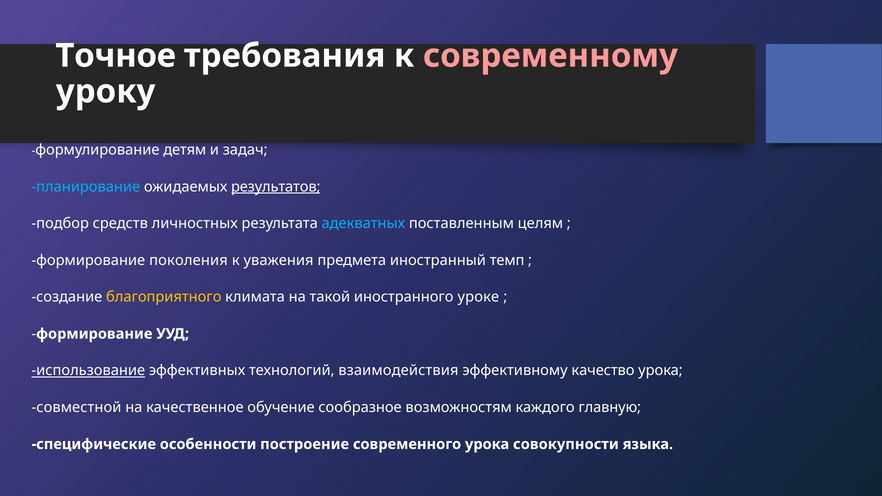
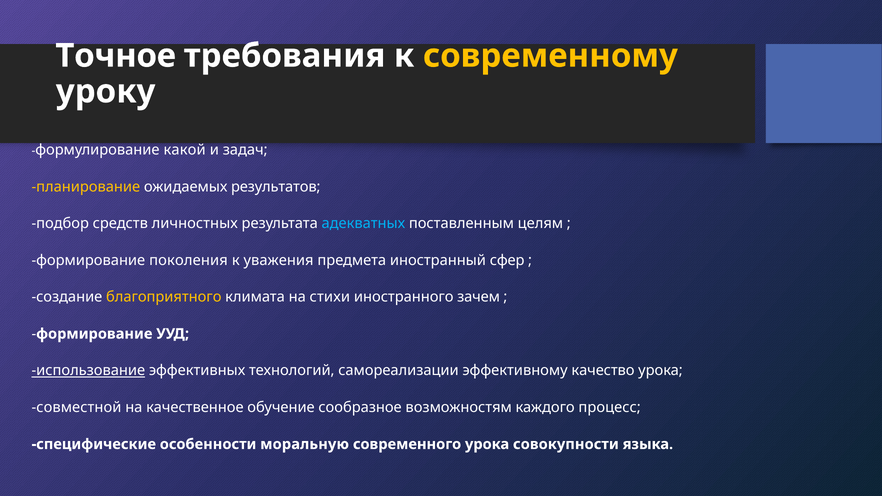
современному colour: pink -> yellow
детям: детям -> какой
планирование colour: light blue -> yellow
результатов underline: present -> none
темп: темп -> сфер
такой: такой -> стихи
уроке: уроке -> зачем
взаимодействия: взаимодействия -> самореализации
главную: главную -> процесс
построение: построение -> моральную
